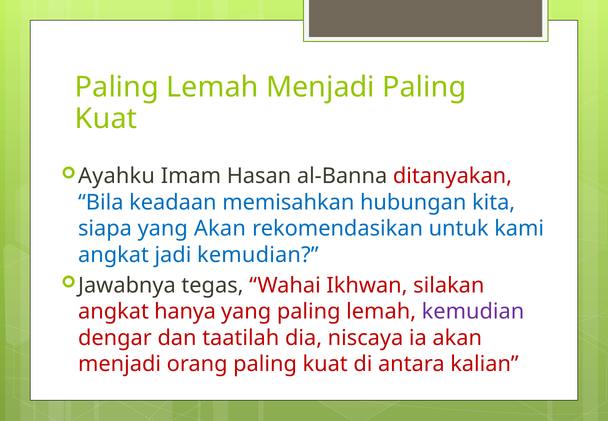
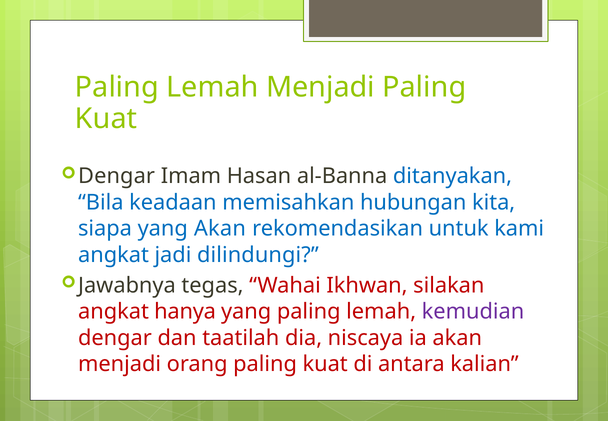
Ayahku at (117, 176): Ayahku -> Dengar
ditanyakan colour: red -> blue
jadi kemudian: kemudian -> dilindungi
